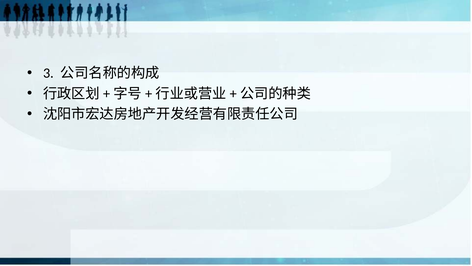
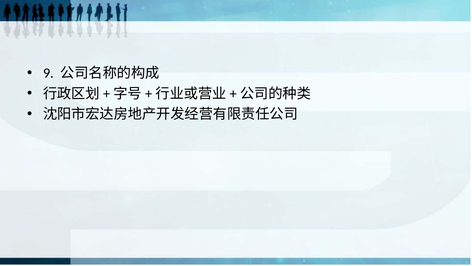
3: 3 -> 9
